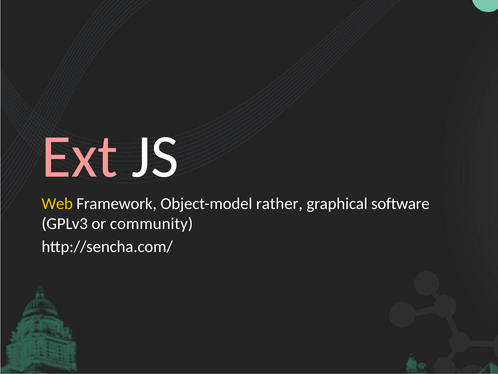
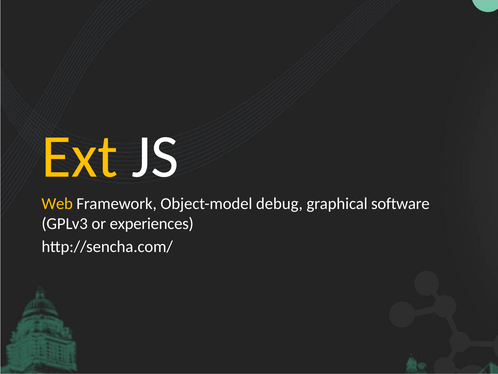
Ext colour: pink -> yellow
rather: rather -> debug
community: community -> experiences
